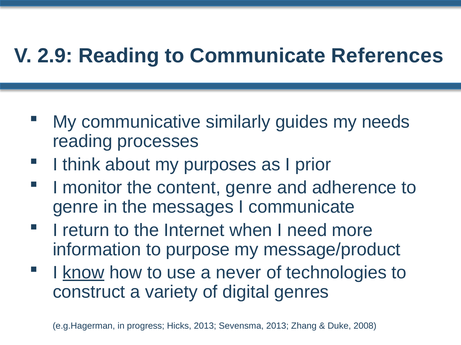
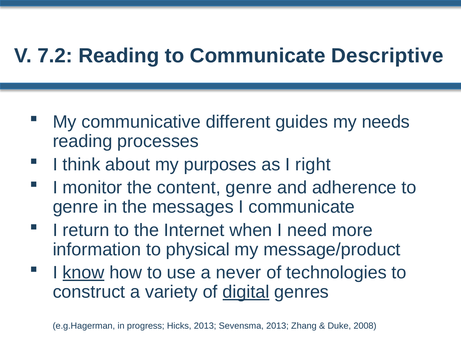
2.9: 2.9 -> 7.2
References: References -> Descriptive
similarly: similarly -> different
prior: prior -> right
purpose: purpose -> physical
digital underline: none -> present
